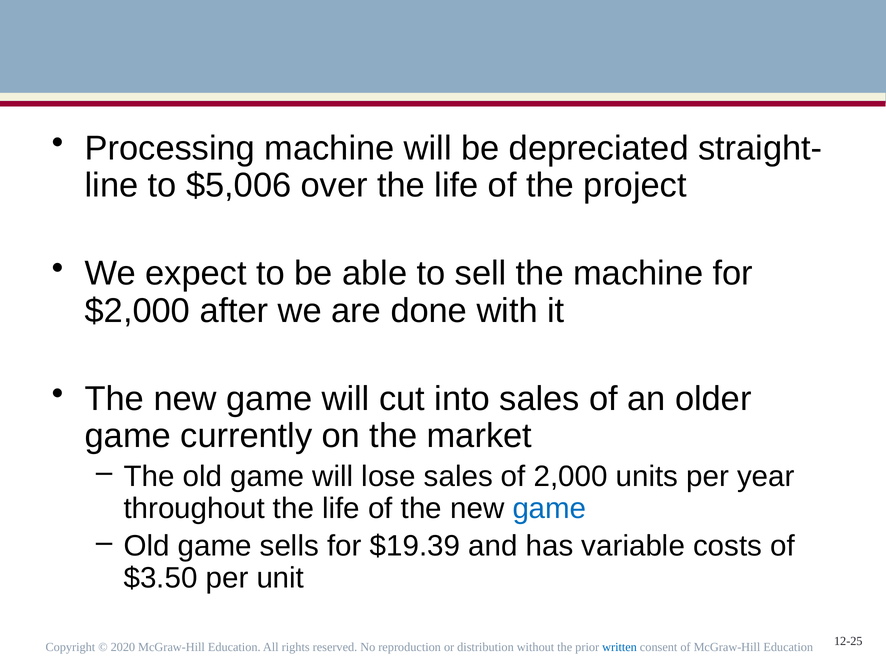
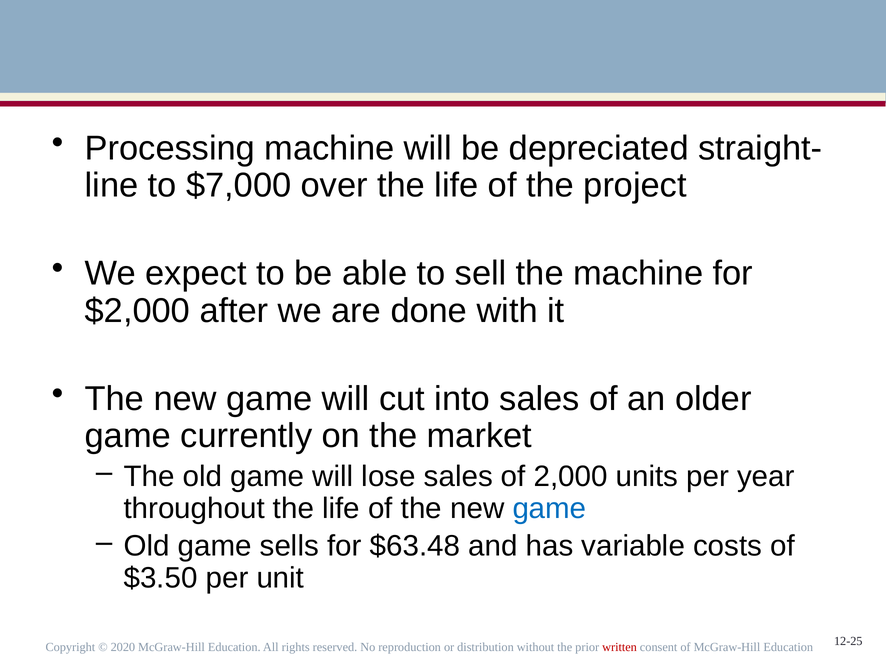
$5,006: $5,006 -> $7,000
$19.39: $19.39 -> $63.48
written colour: blue -> red
